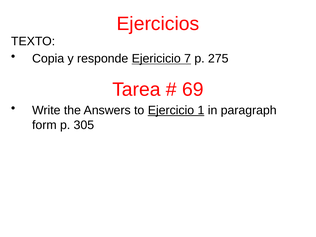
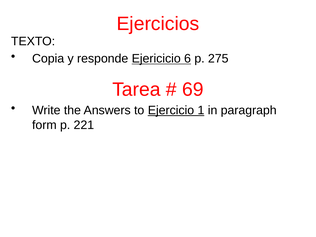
7: 7 -> 6
305: 305 -> 221
